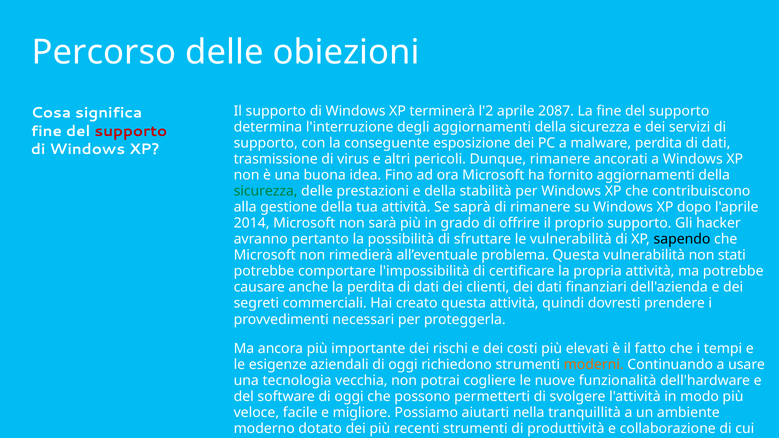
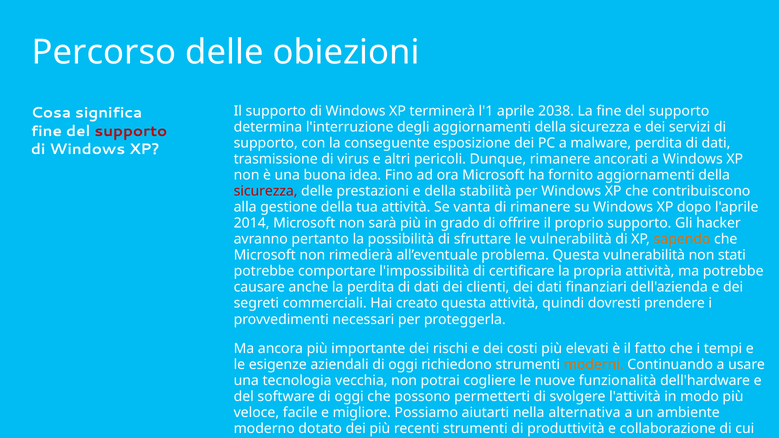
l'2: l'2 -> l'1
2087: 2087 -> 2038
sicurezza at (266, 191) colour: green -> red
saprà: saprà -> vanta
sapendo colour: black -> orange
tranquillità: tranquillità -> alternativa
